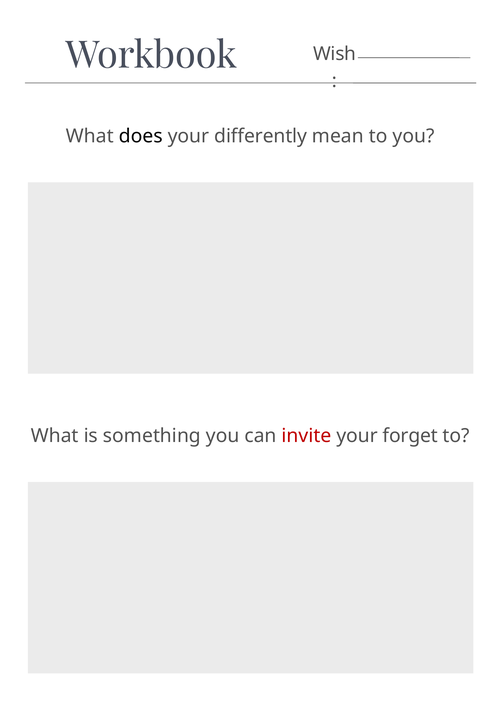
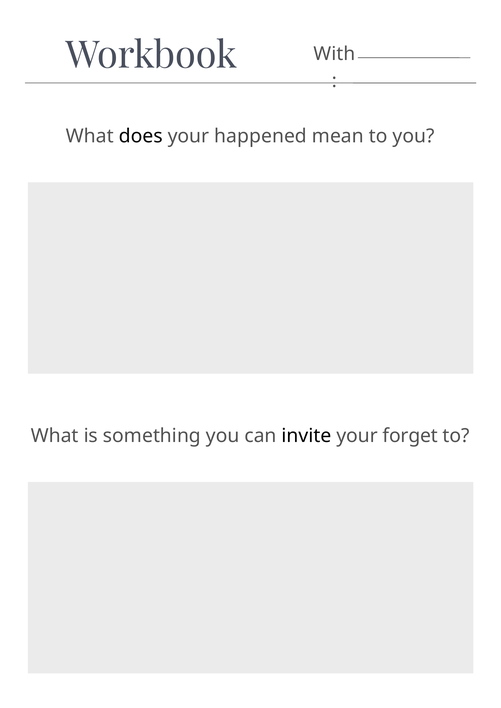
Wish: Wish -> With
differently: differently -> happened
invite colour: red -> black
